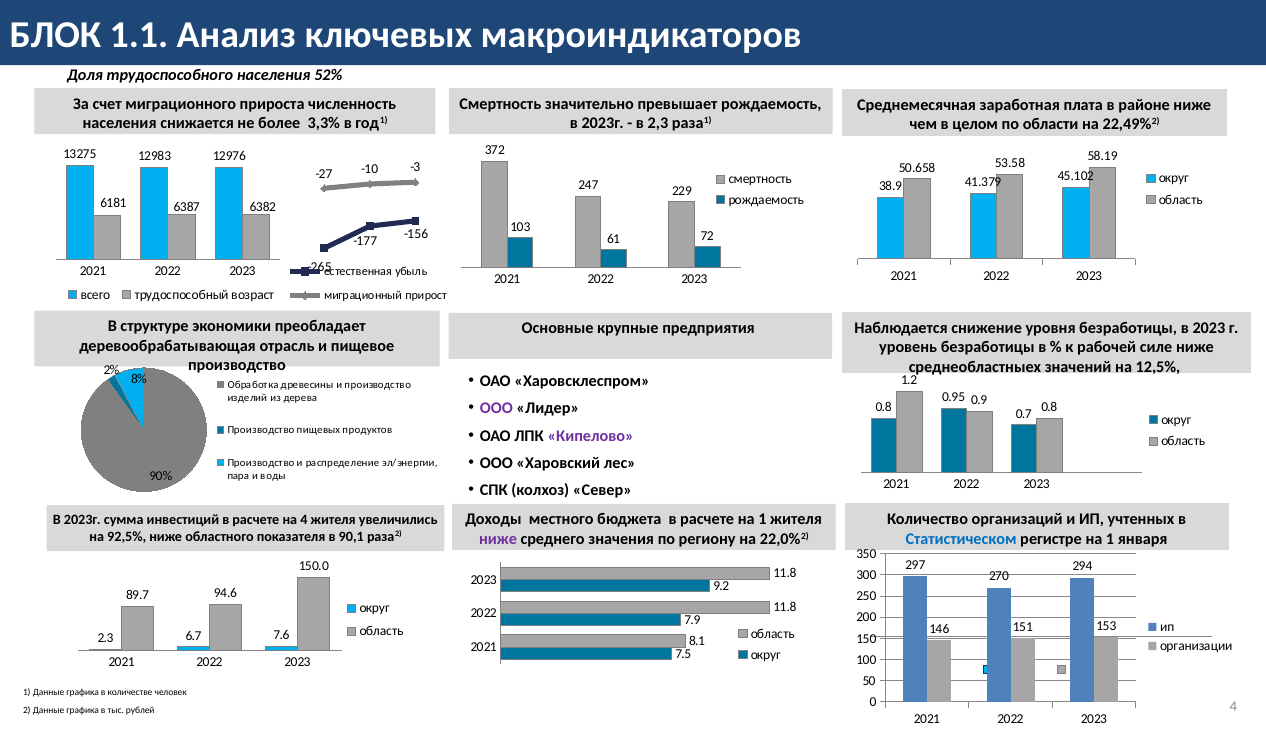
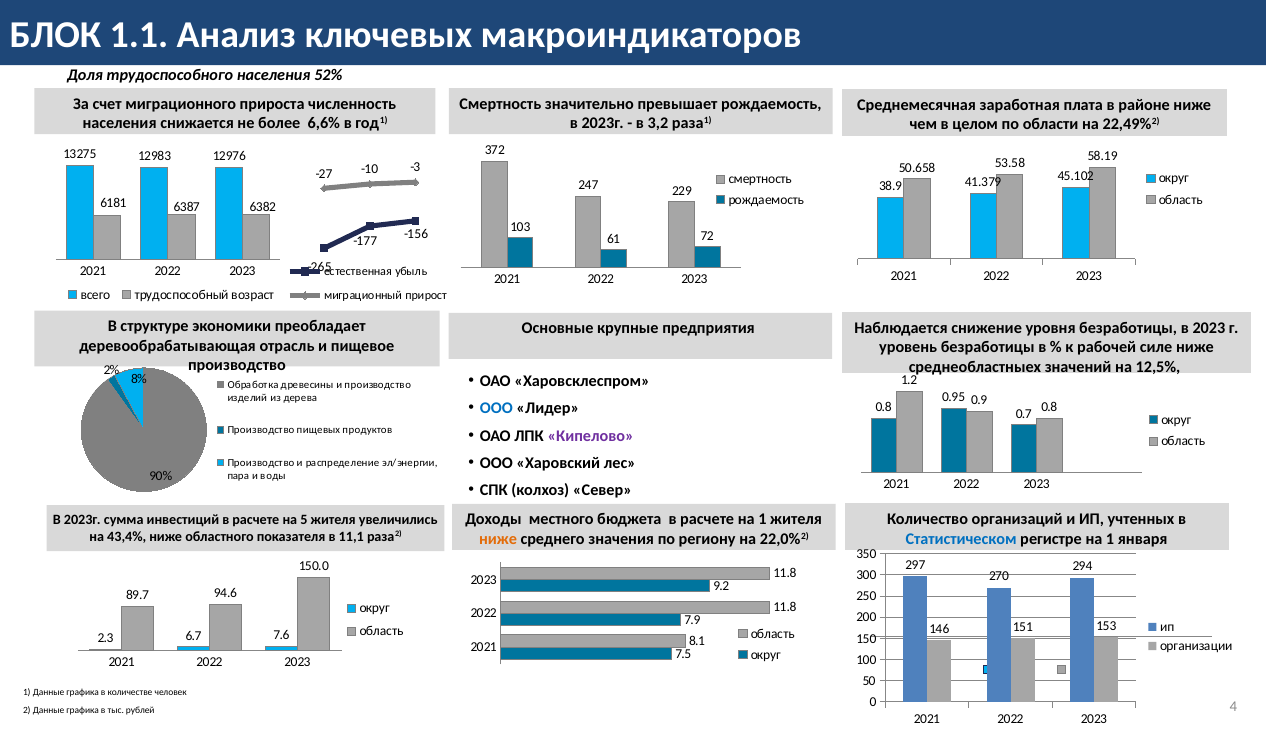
3,3%: 3,3% -> 6,6%
2,3: 2,3 -> 3,2
ООО at (496, 408) colour: purple -> blue
на 4: 4 -> 5
92,5%: 92,5% -> 43,4%
90,1: 90,1 -> 11,1
ниже at (498, 539) colour: purple -> orange
